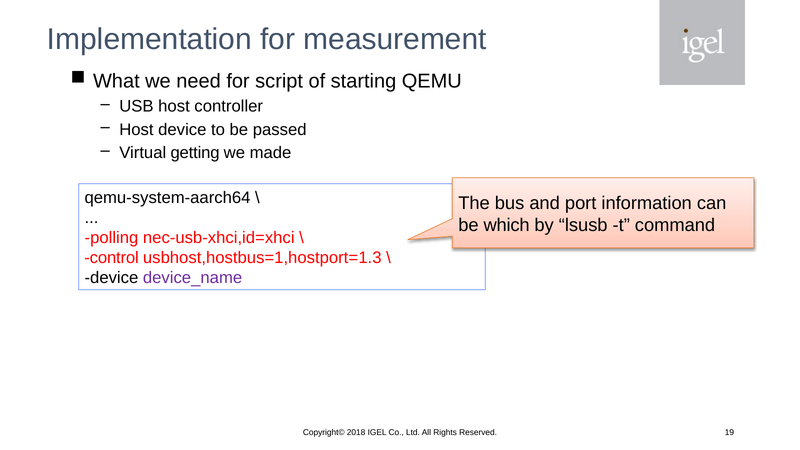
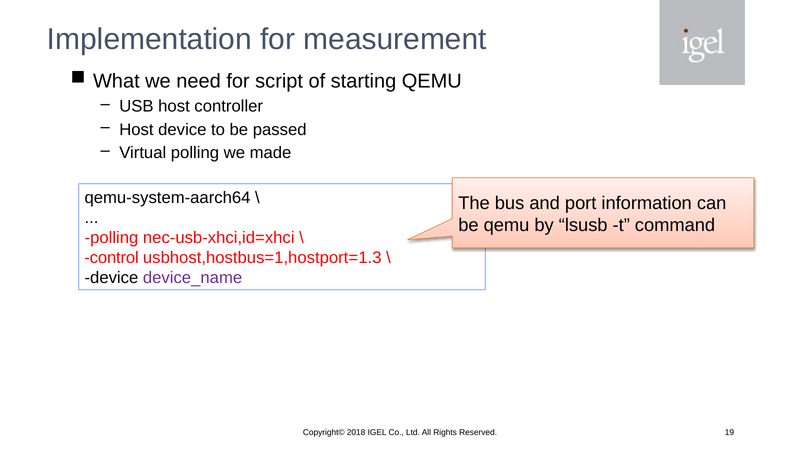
Virtual getting: getting -> polling
be which: which -> qemu
